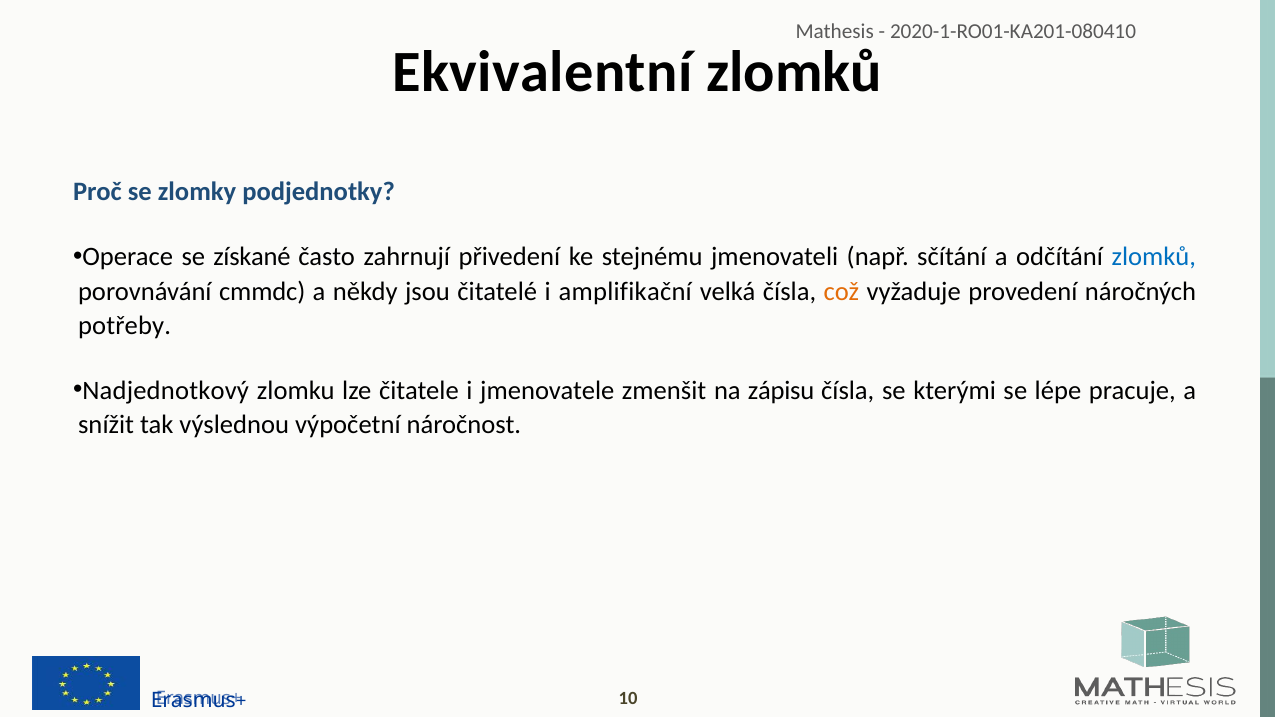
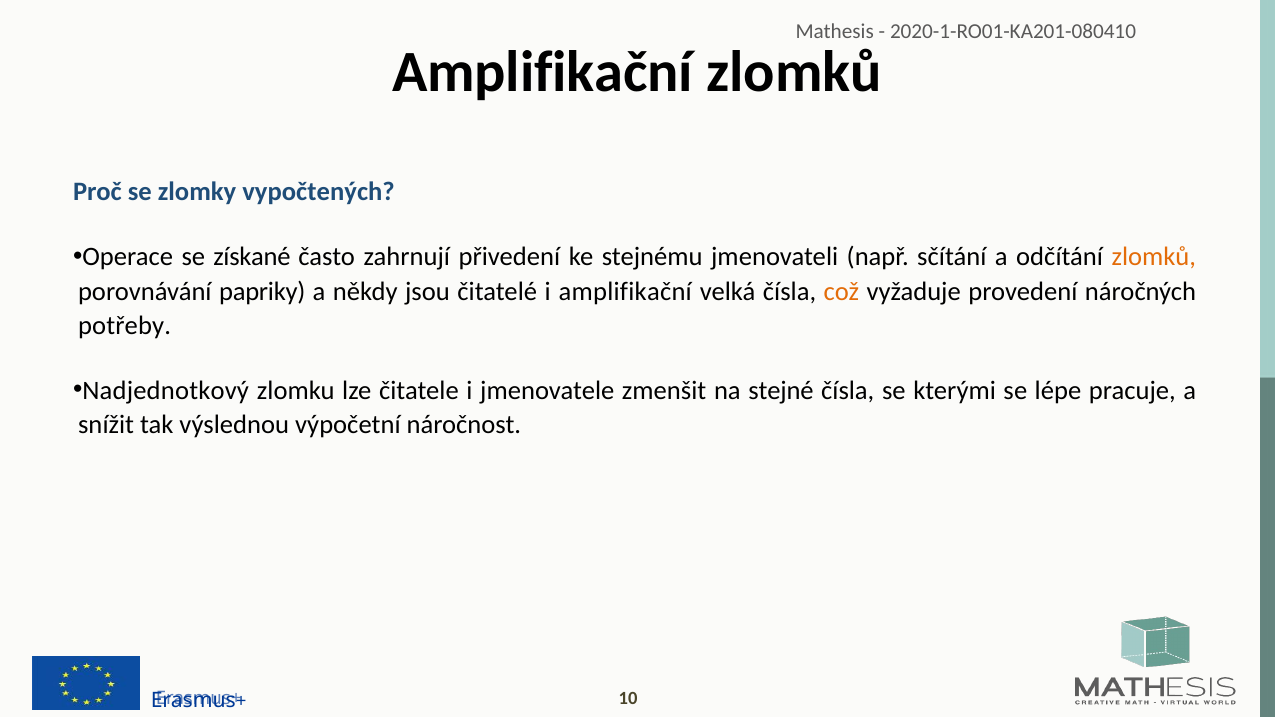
Ekvivalentní at (542, 73): Ekvivalentní -> Amplifikační
podjednotky: podjednotky -> vypočtených
zlomků at (1154, 257) colour: blue -> orange
cmmdc: cmmdc -> papriky
zápisu: zápisu -> stejné
